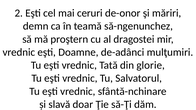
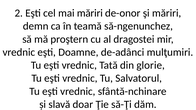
mai ceruri: ceruri -> măriri
